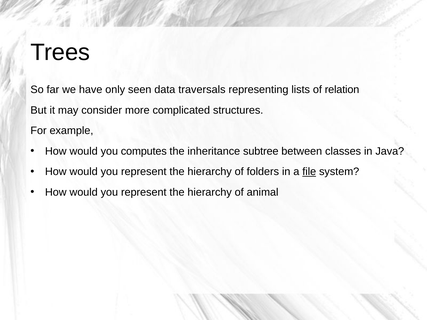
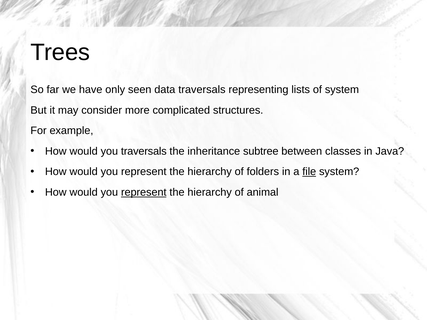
of relation: relation -> system
you computes: computes -> traversals
represent at (144, 192) underline: none -> present
